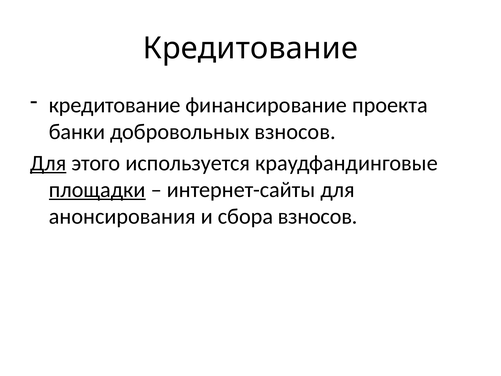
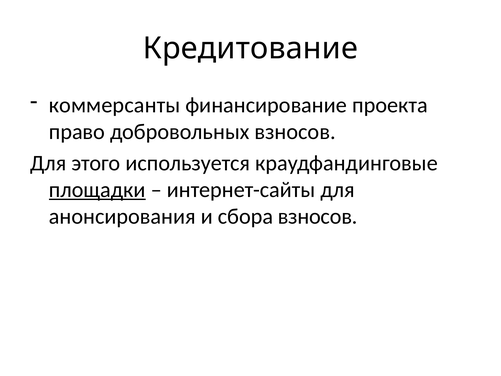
кредитование at (115, 105): кредитование -> коммерсанты
банки: банки -> право
Для at (48, 163) underline: present -> none
